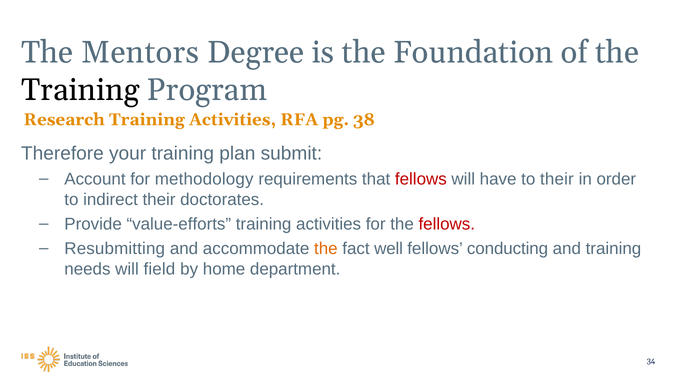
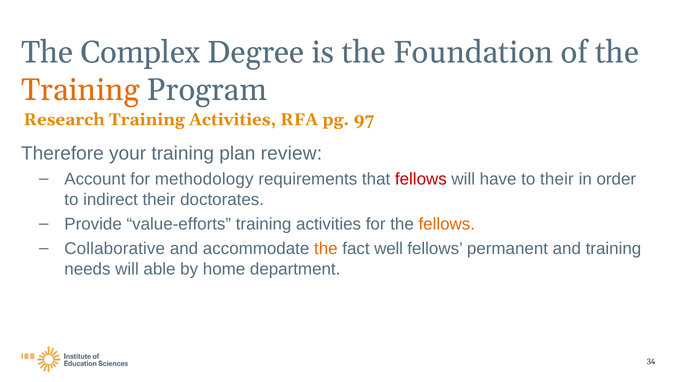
Mentors: Mentors -> Complex
Training at (80, 90) colour: black -> orange
38: 38 -> 97
submit: submit -> review
fellows at (447, 224) colour: red -> orange
Resubmitting: Resubmitting -> Collaborative
conducting: conducting -> permanent
field: field -> able
